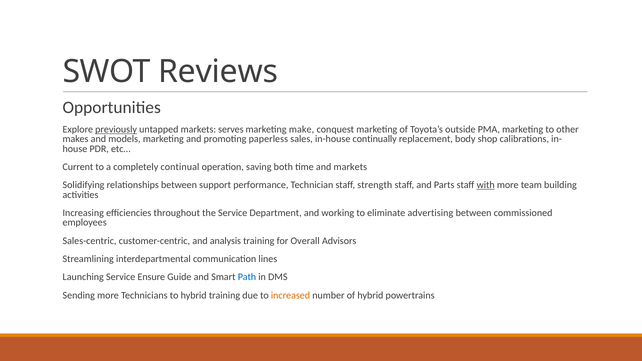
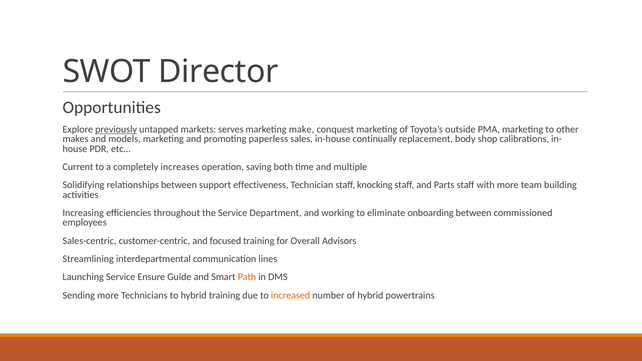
Reviews: Reviews -> Director
continual: continual -> increases
and markets: markets -> multiple
performance: performance -> effectiveness
strength: strength -> knocking
with underline: present -> none
advertising: advertising -> onboarding
analysis: analysis -> focused
Path colour: blue -> orange
